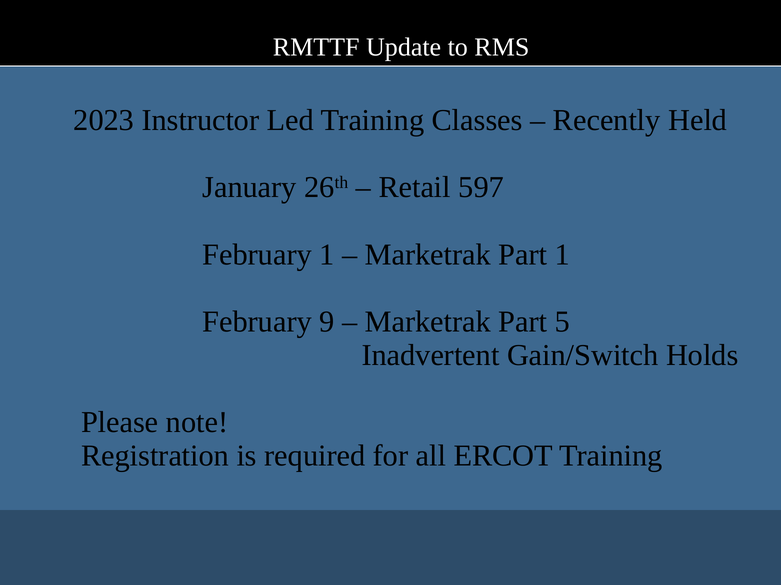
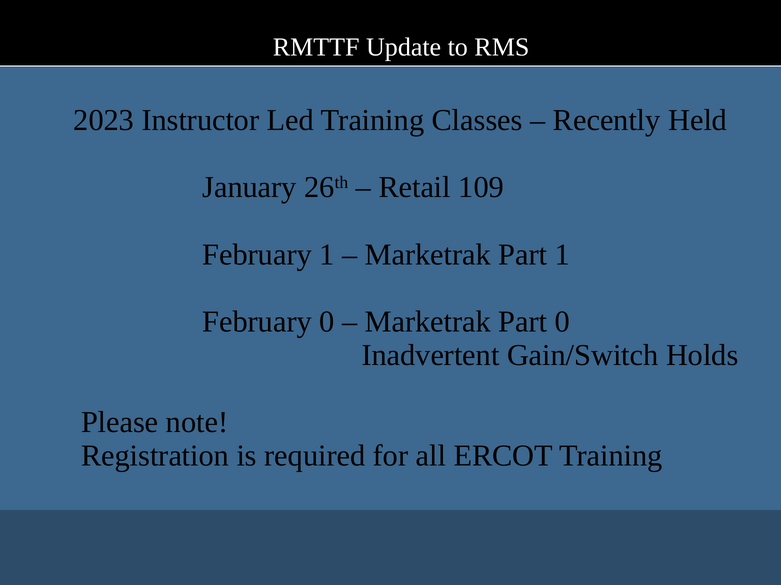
597: 597 -> 109
February 9: 9 -> 0
Part 5: 5 -> 0
